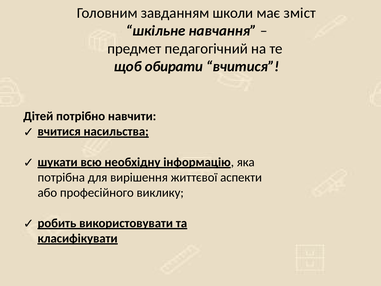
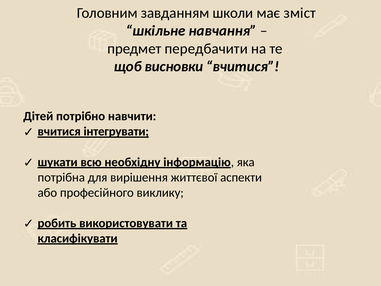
педагогічний: педагогічний -> передбачити
обирати: обирати -> висновки
насильства: насильства -> інтегрувати
